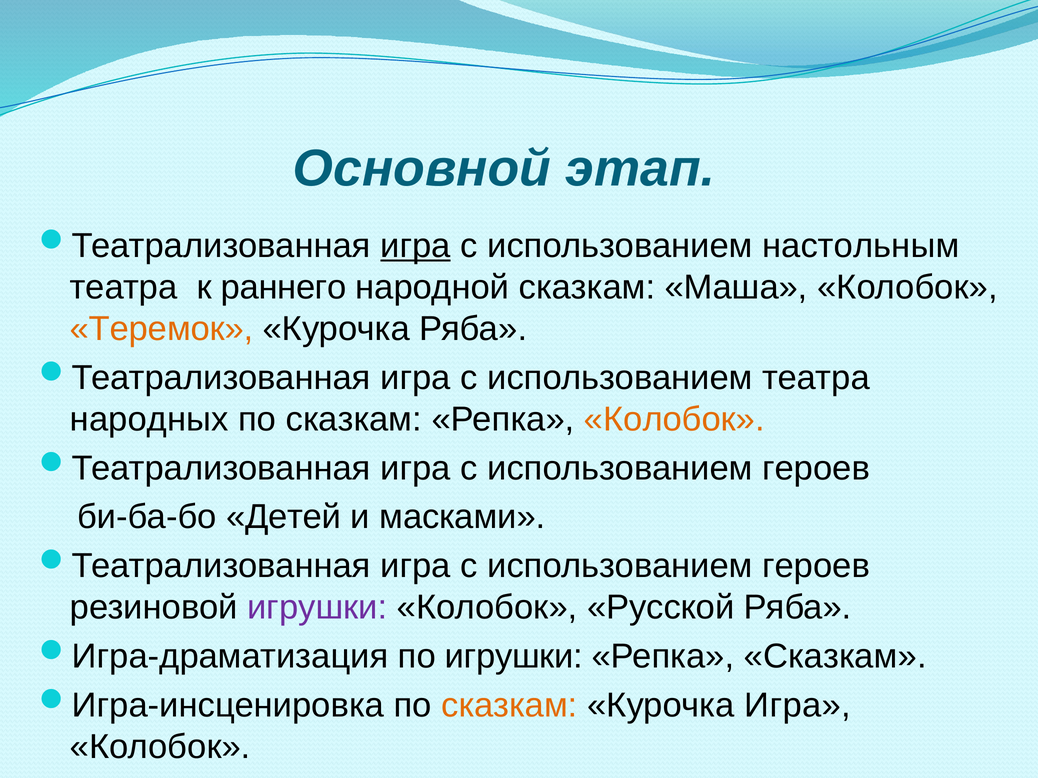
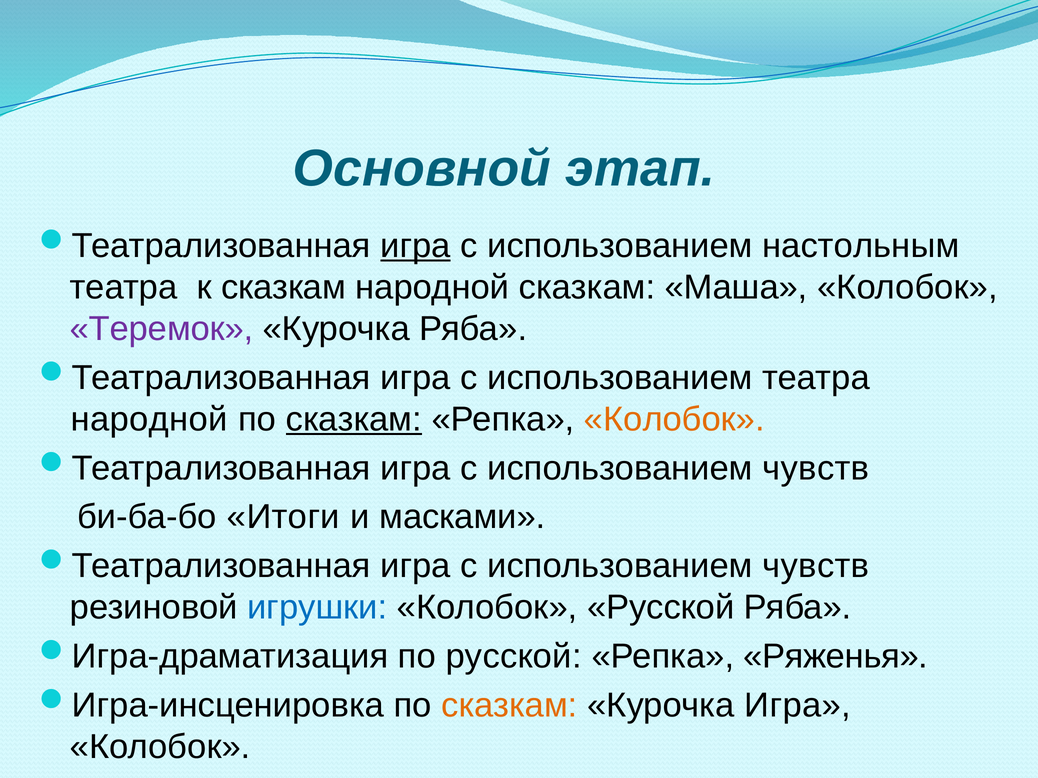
к раннего: раннего -> сказкам
Теремок colour: orange -> purple
народных at (149, 419): народных -> народной
сказкам at (354, 419) underline: none -> present
героев at (816, 468): героев -> чувств
Детей: Детей -> Итоги
героев at (816, 566): героев -> чувств
игрушки at (317, 608) colour: purple -> blue
по игрушки: игрушки -> русской
Репка Сказкам: Сказкам -> Ряженья
